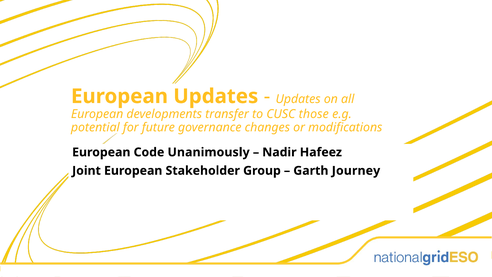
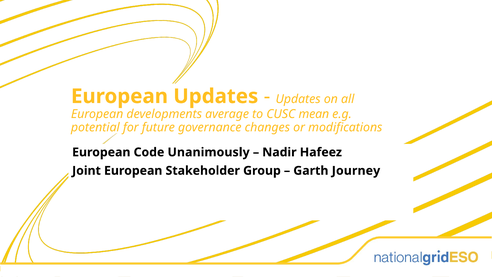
transfer: transfer -> average
those: those -> mean
